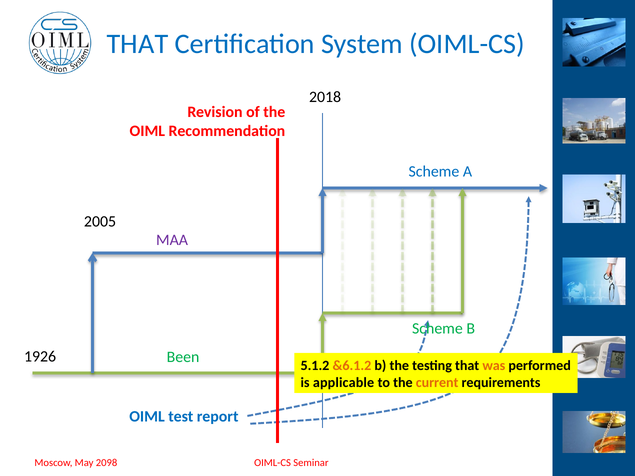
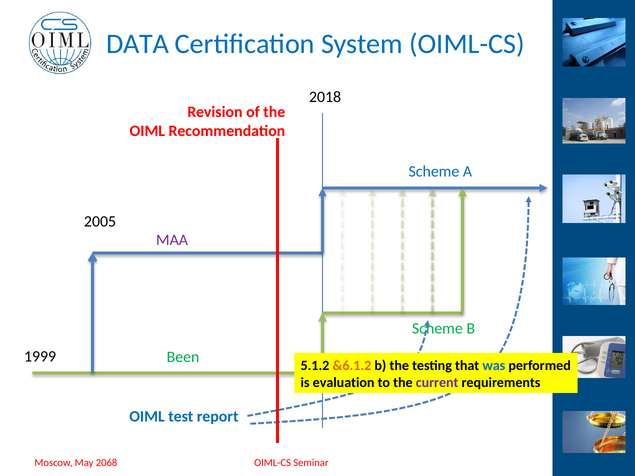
THAT at (137, 44): THAT -> DATA
1926: 1926 -> 1999
was colour: orange -> blue
applicable: applicable -> evaluation
current colour: orange -> purple
2098: 2098 -> 2068
